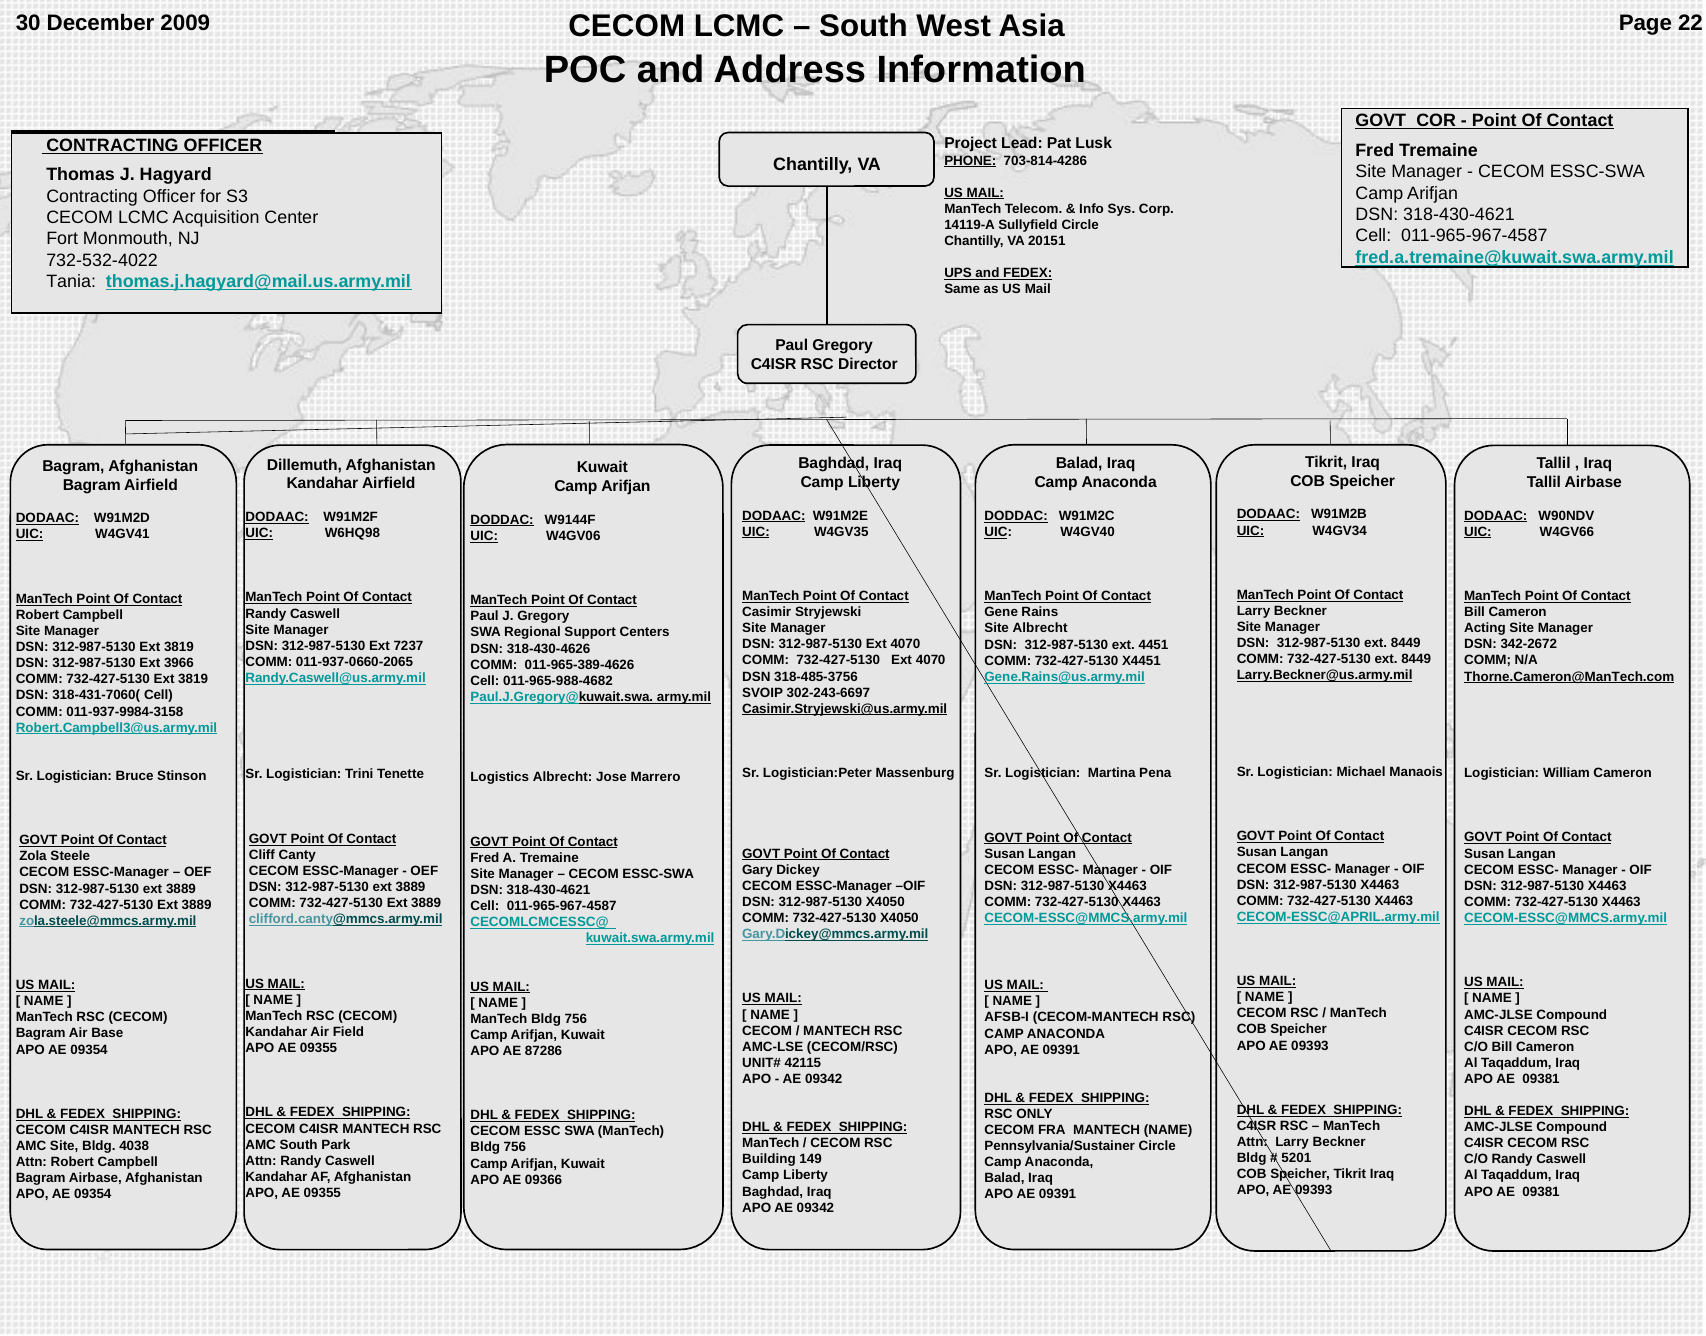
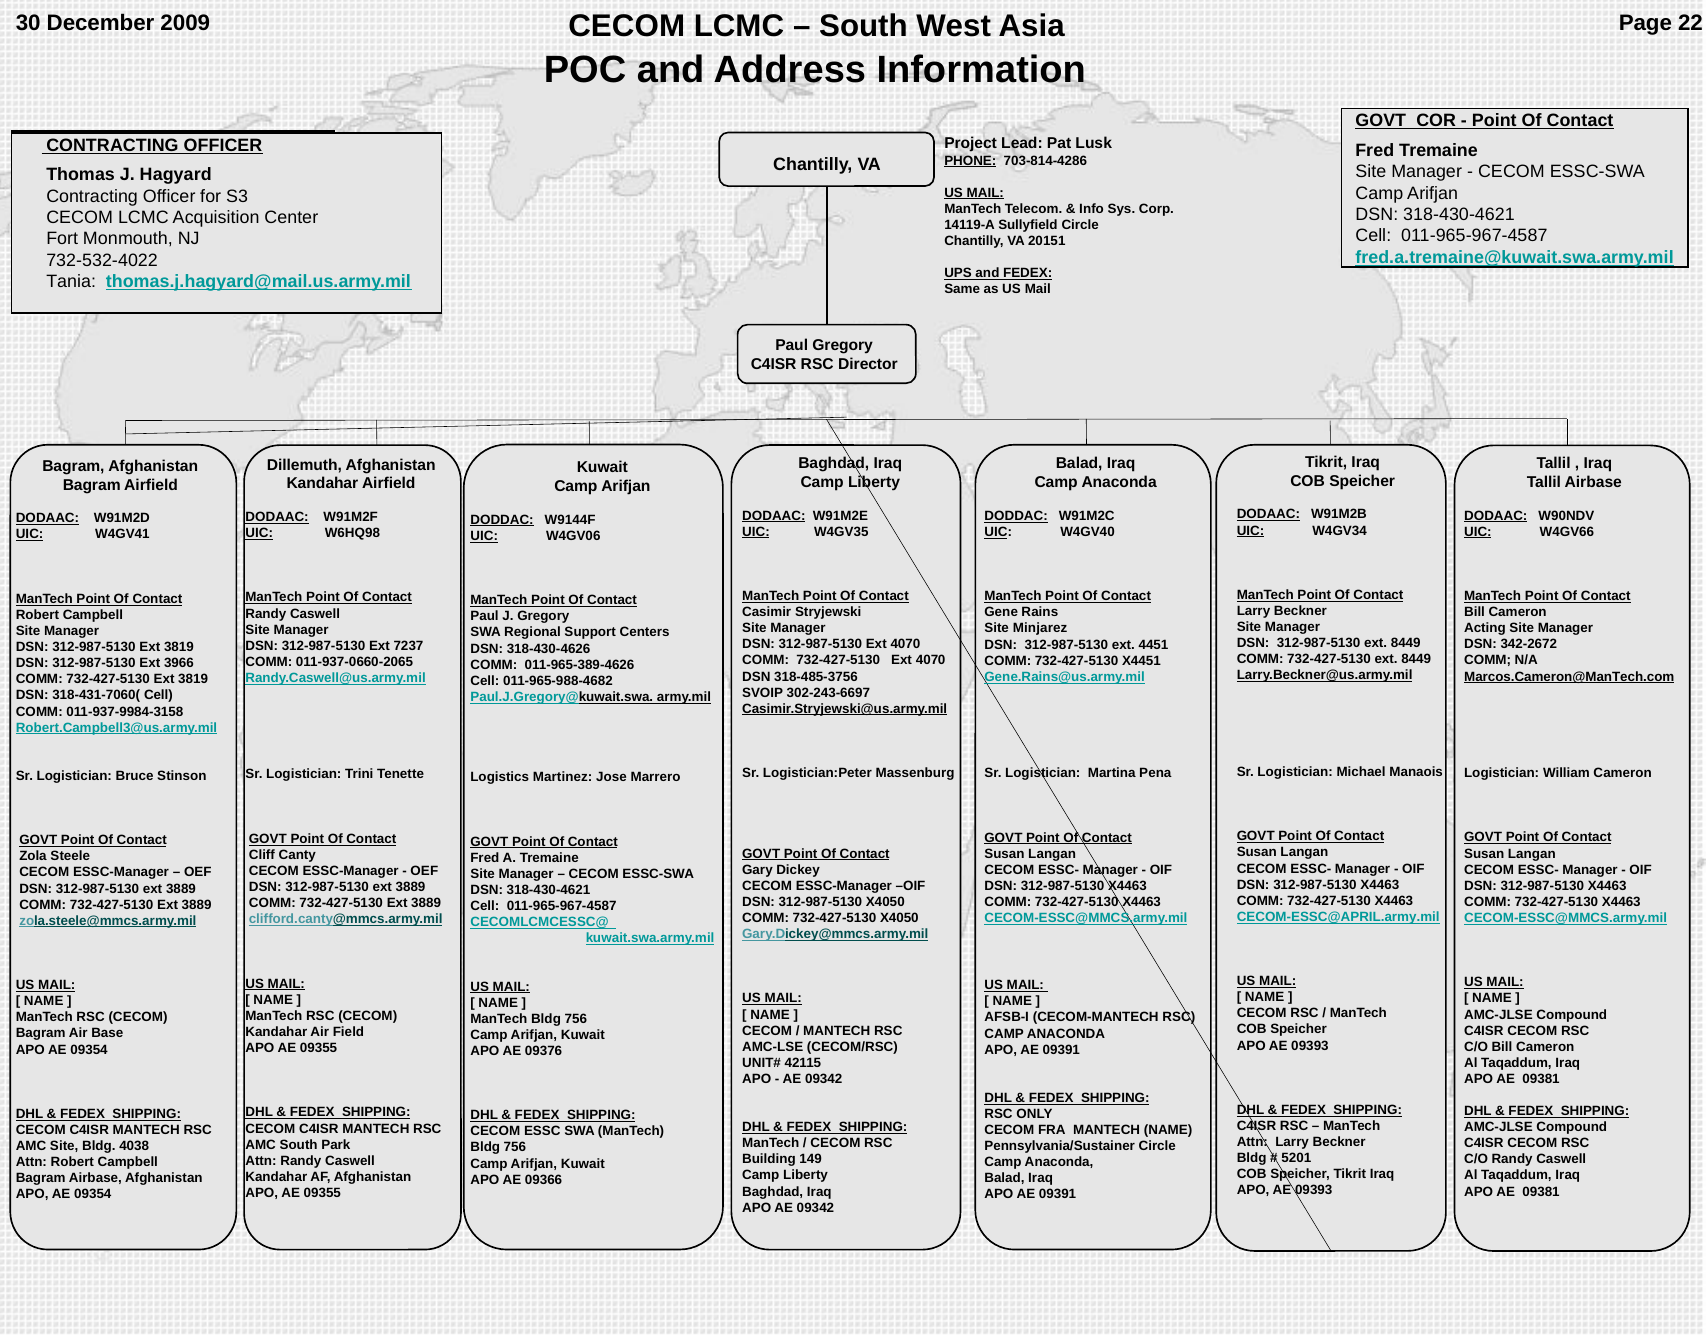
Site Albrecht: Albrecht -> Minjarez
Thorne.Cameron@ManTech.com: Thorne.Cameron@ManTech.com -> Marcos.Cameron@ManTech.com
Logistics Albrecht: Albrecht -> Martinez
87286: 87286 -> 09376
